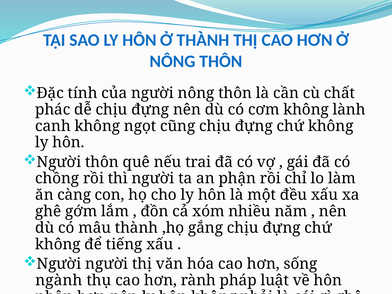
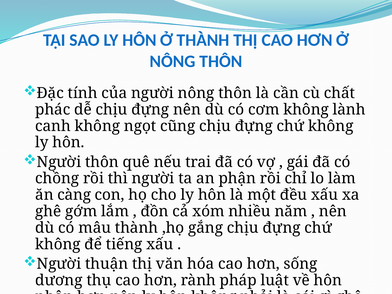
Người người: người -> thuận
ngành: ngành -> dương
